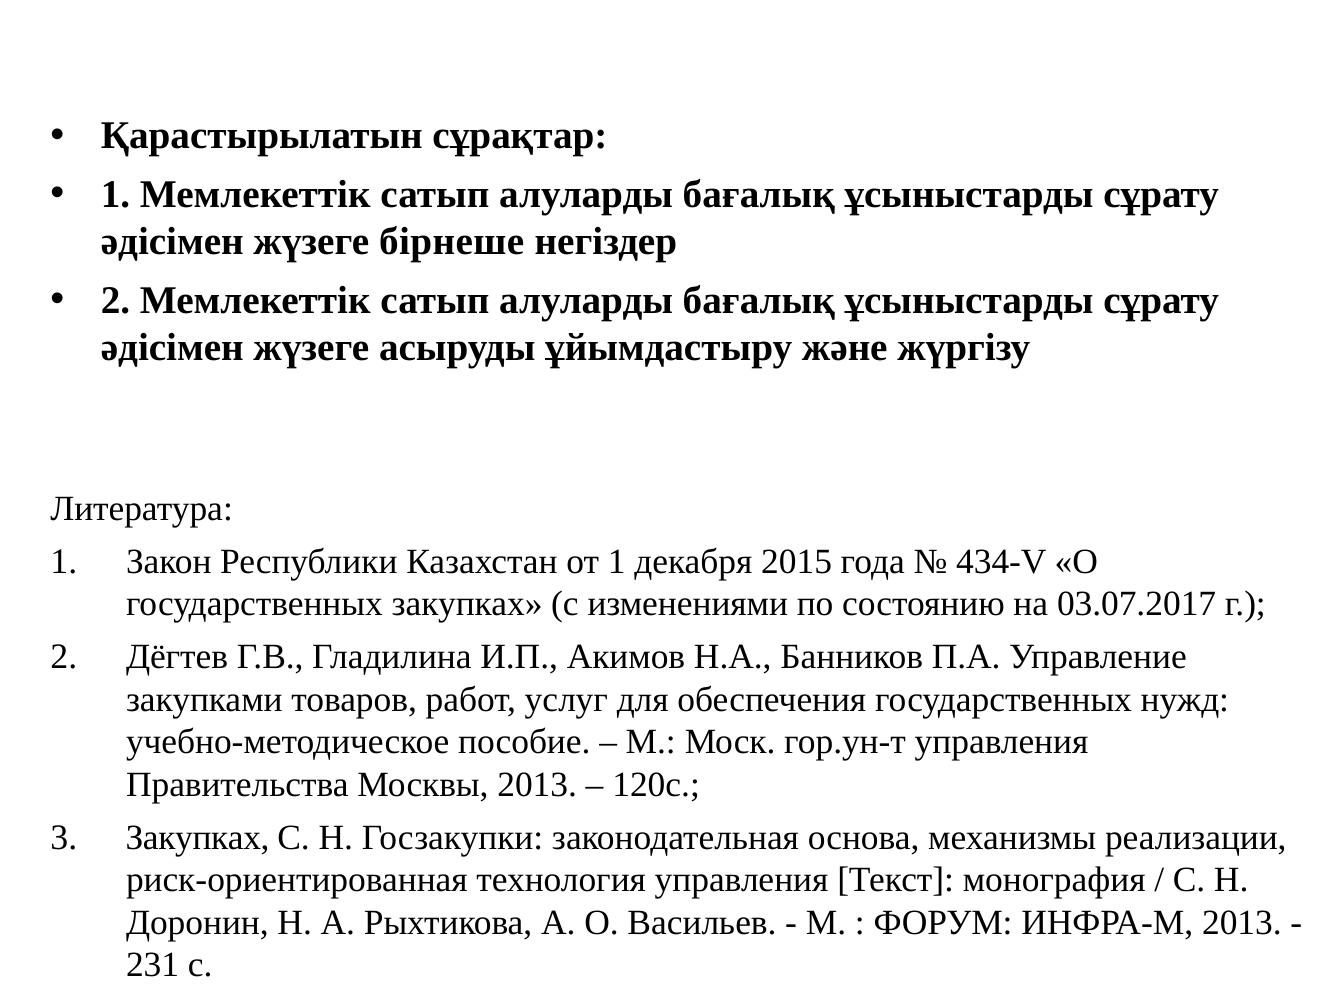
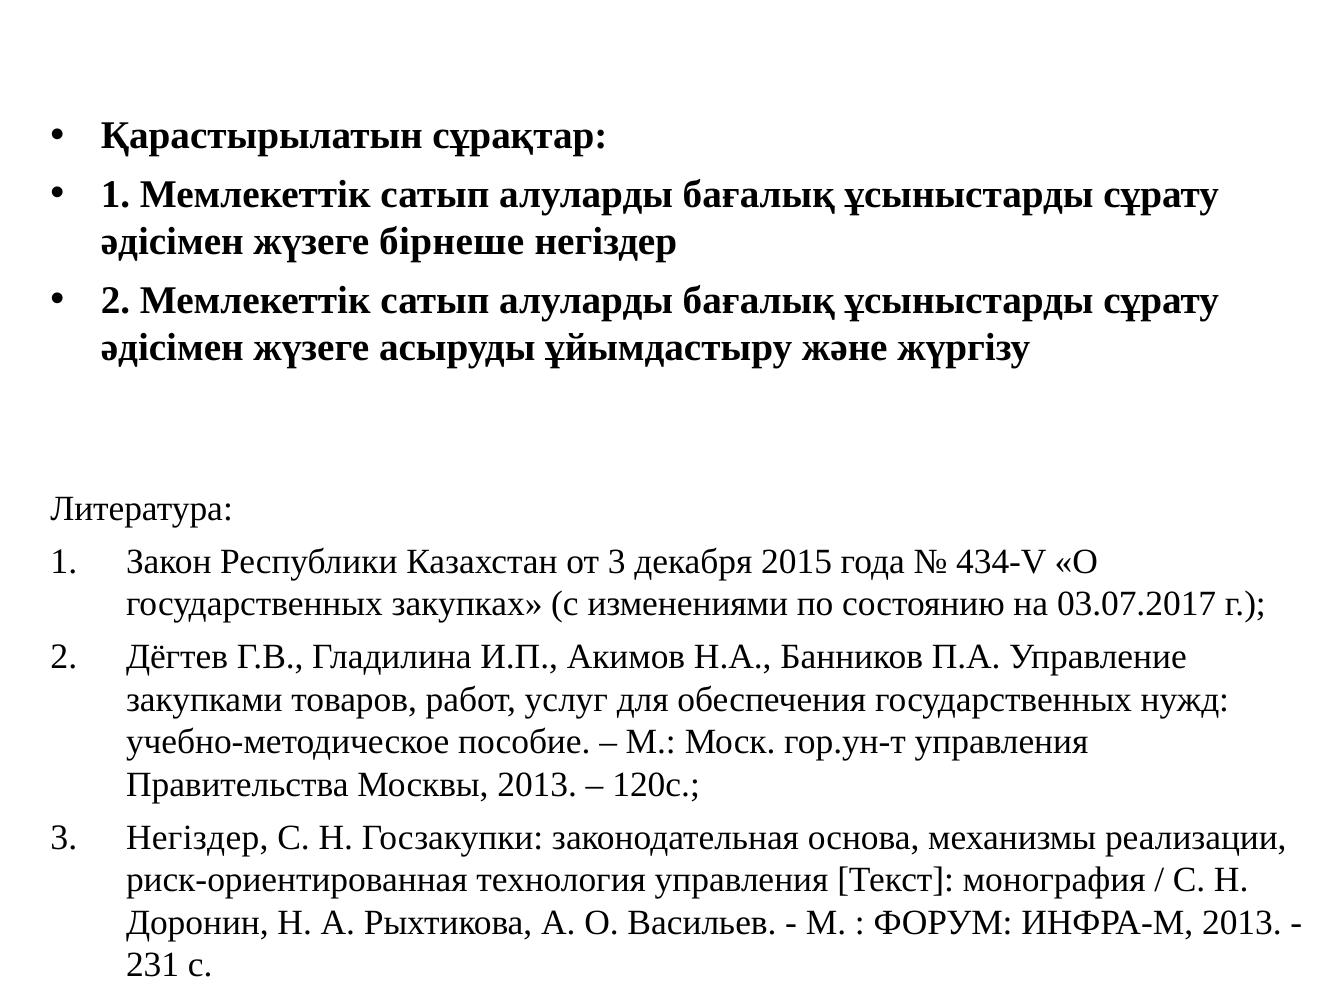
от 1: 1 -> 3
Закупках at (198, 838): Закупках -> Негіздер
